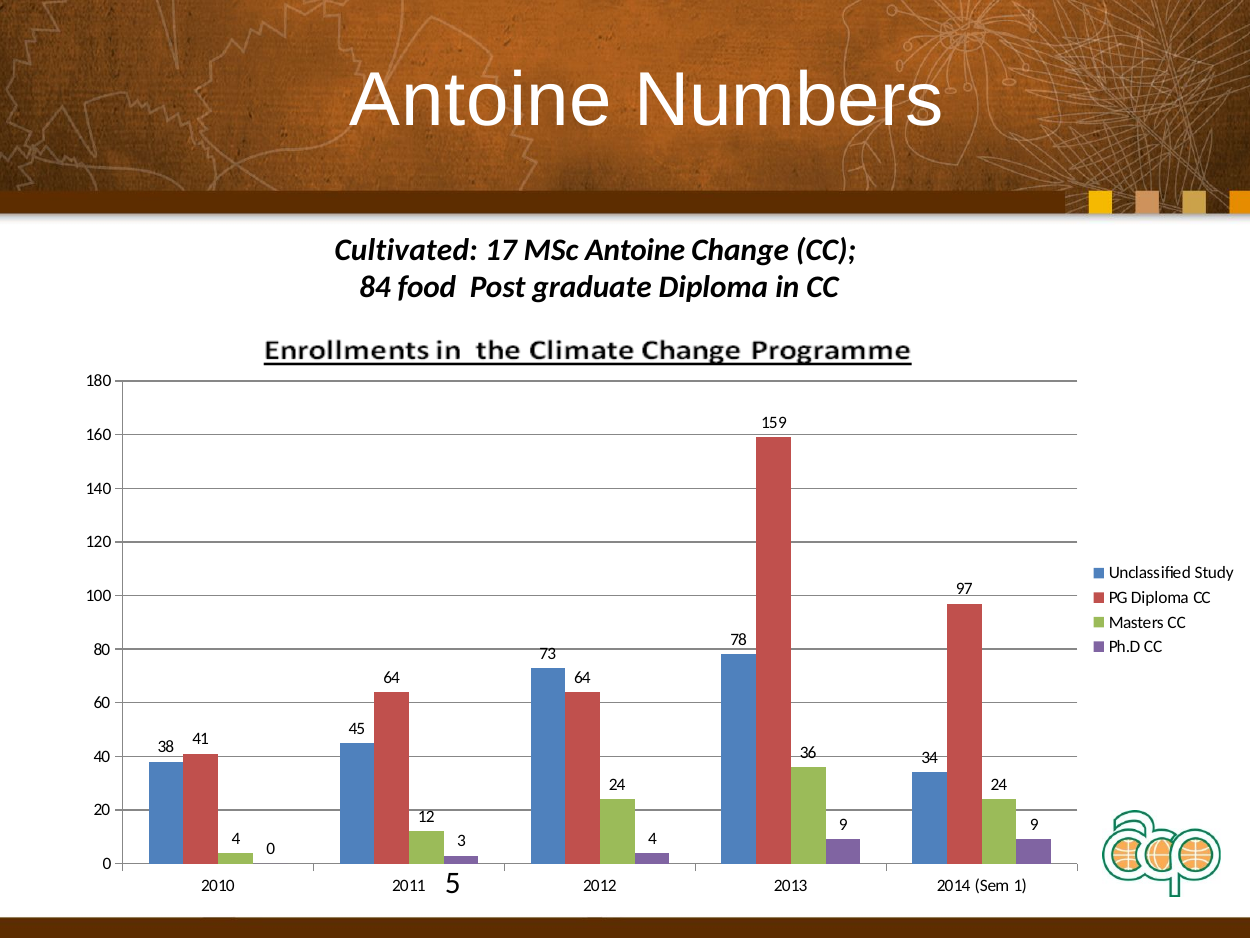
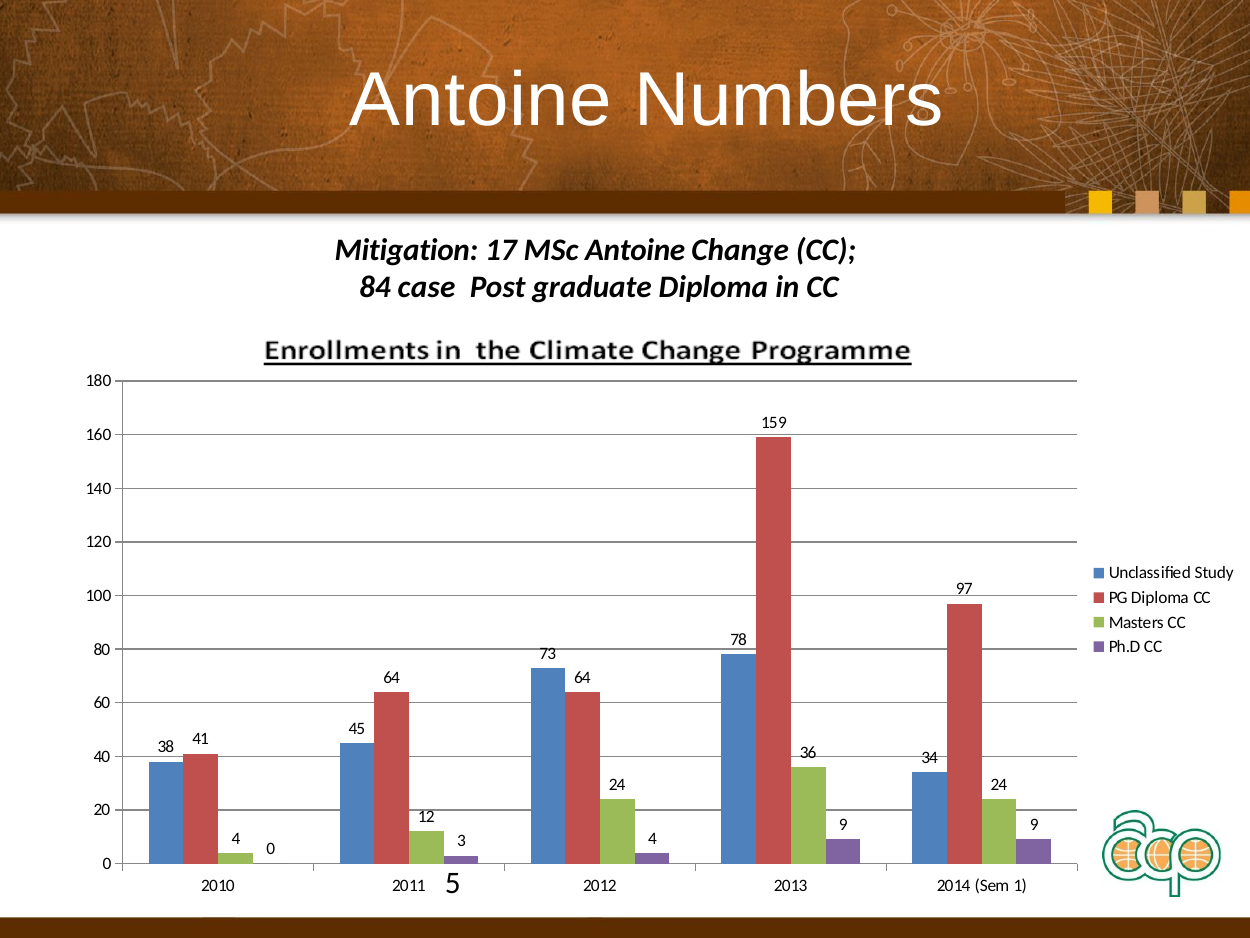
Cultivated: Cultivated -> Mitigation
food: food -> case
